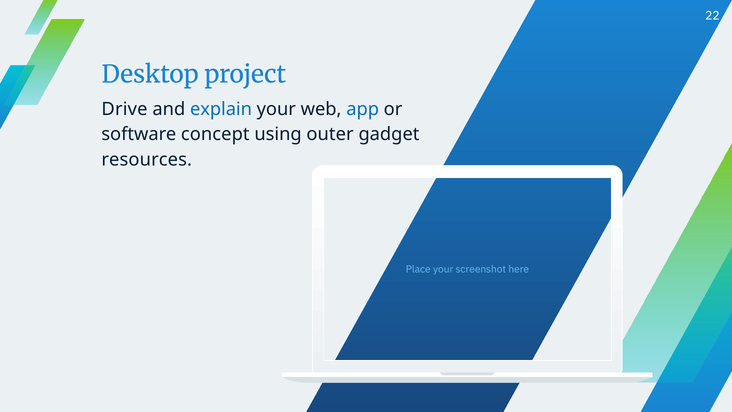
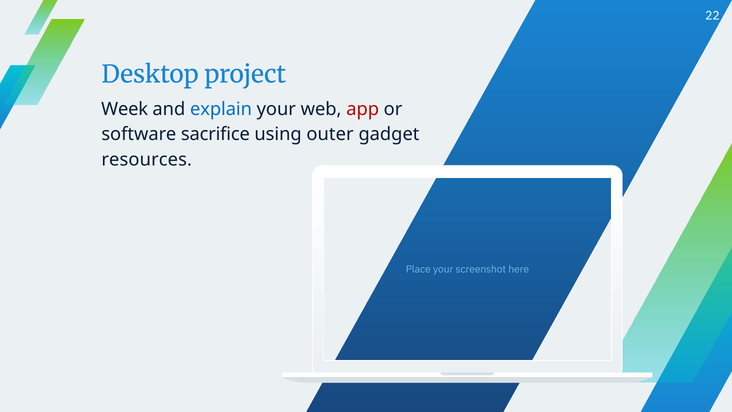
Drive: Drive -> Week
app colour: blue -> red
concept: concept -> sacrifice
